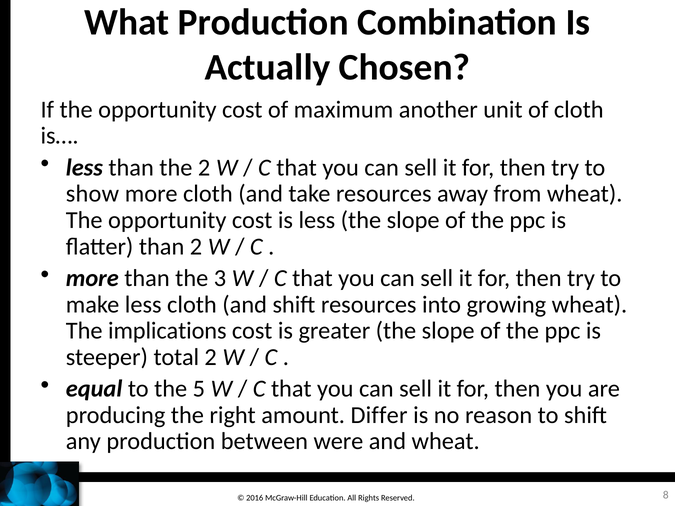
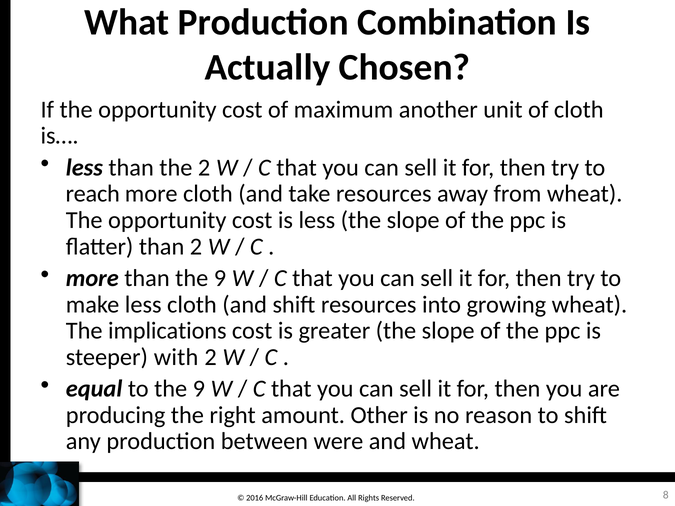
show: show -> reach
than the 3: 3 -> 9
total: total -> with
to the 5: 5 -> 9
Differ: Differ -> Other
